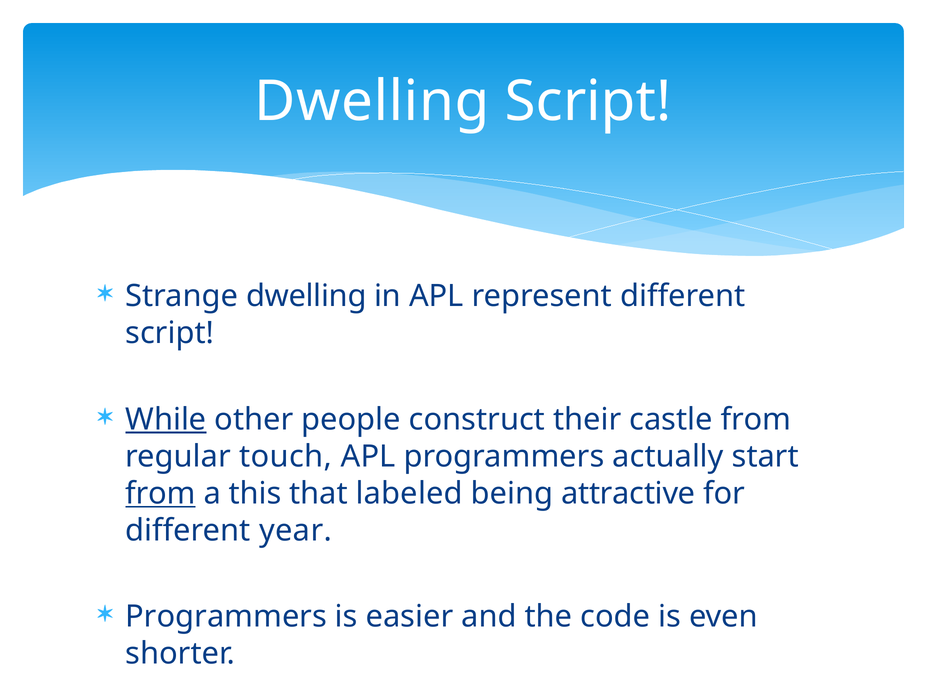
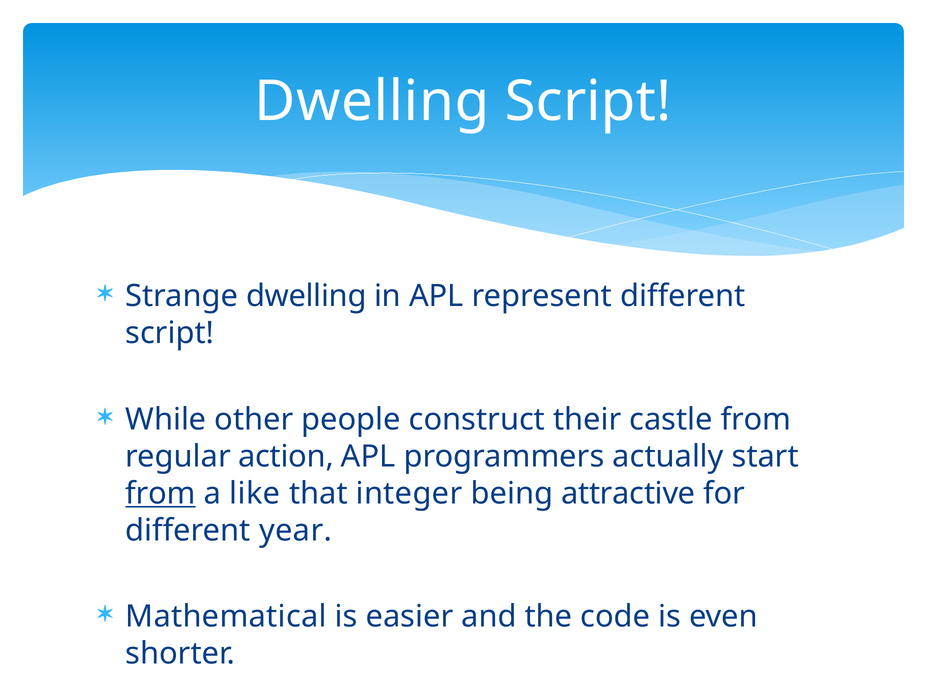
While underline: present -> none
touch: touch -> action
this: this -> like
labeled: labeled -> integer
Programmers at (226, 617): Programmers -> Mathematical
